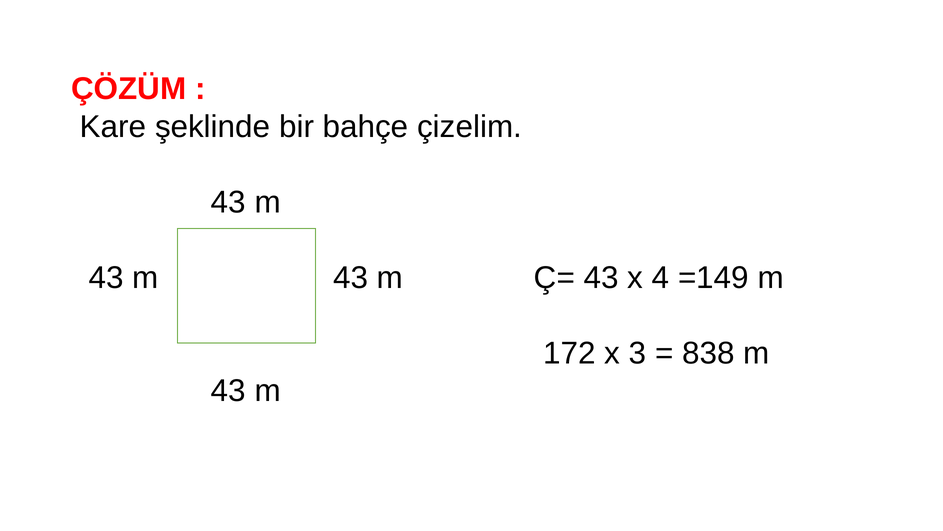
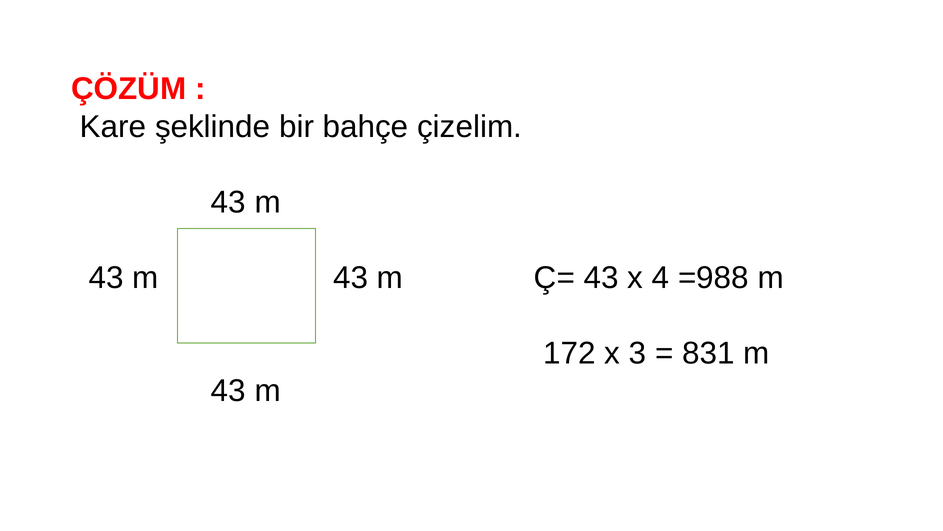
=149: =149 -> =988
838: 838 -> 831
